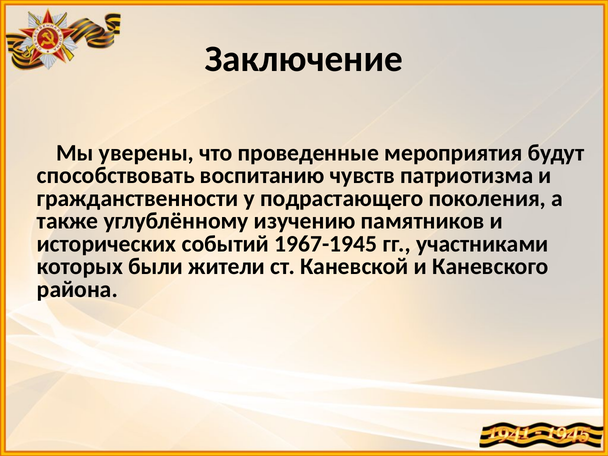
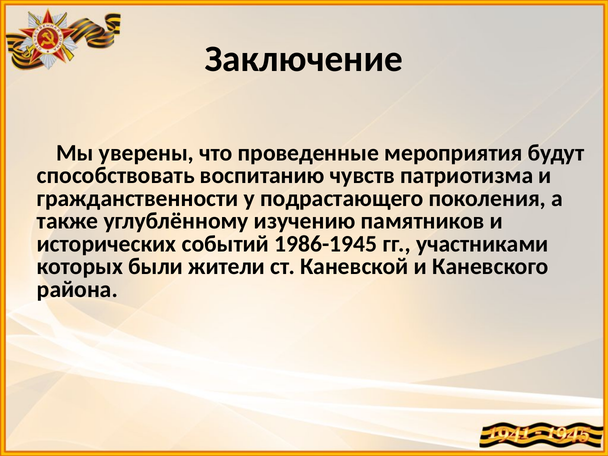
1967-1945: 1967-1945 -> 1986-1945
